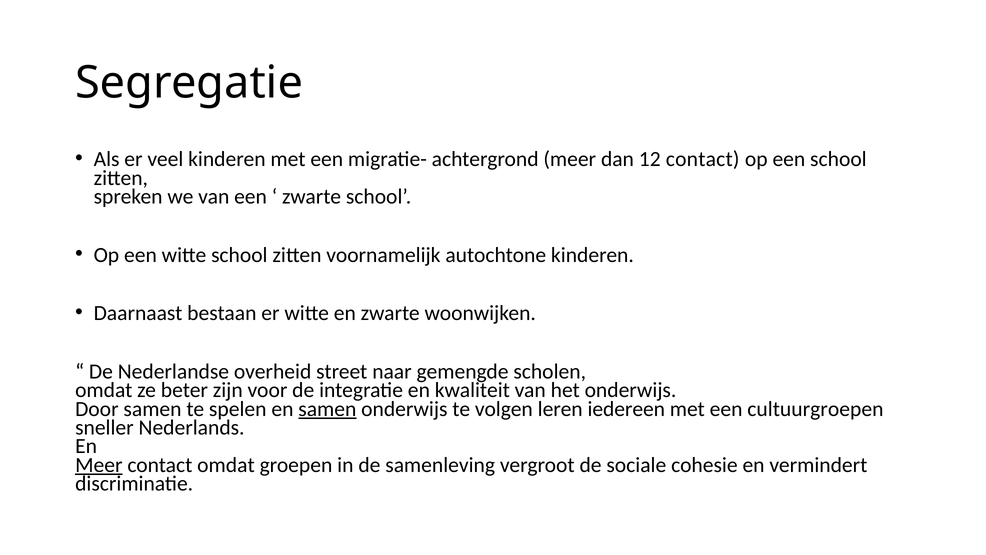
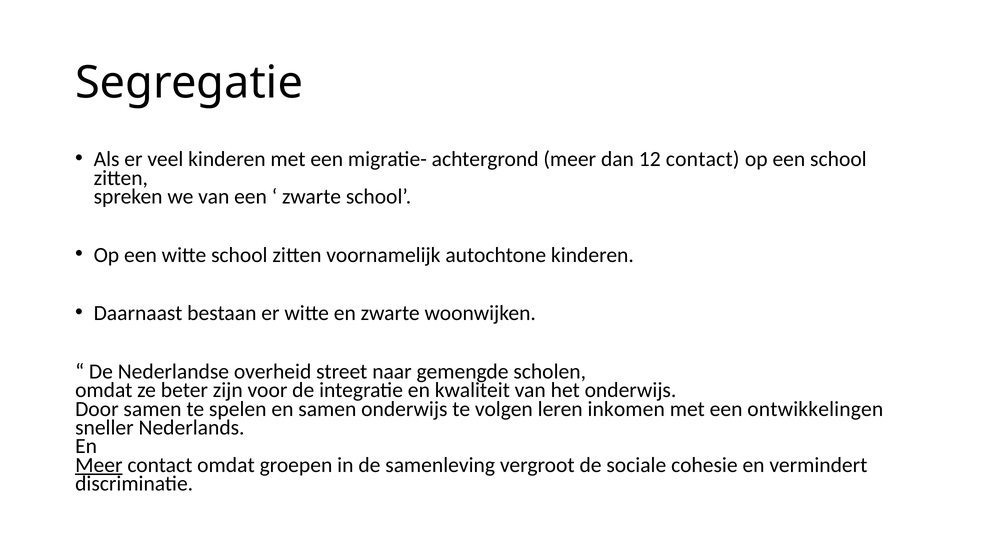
samen at (327, 409) underline: present -> none
iedereen: iedereen -> inkomen
cultuurgroepen: cultuurgroepen -> ontwikkelingen
